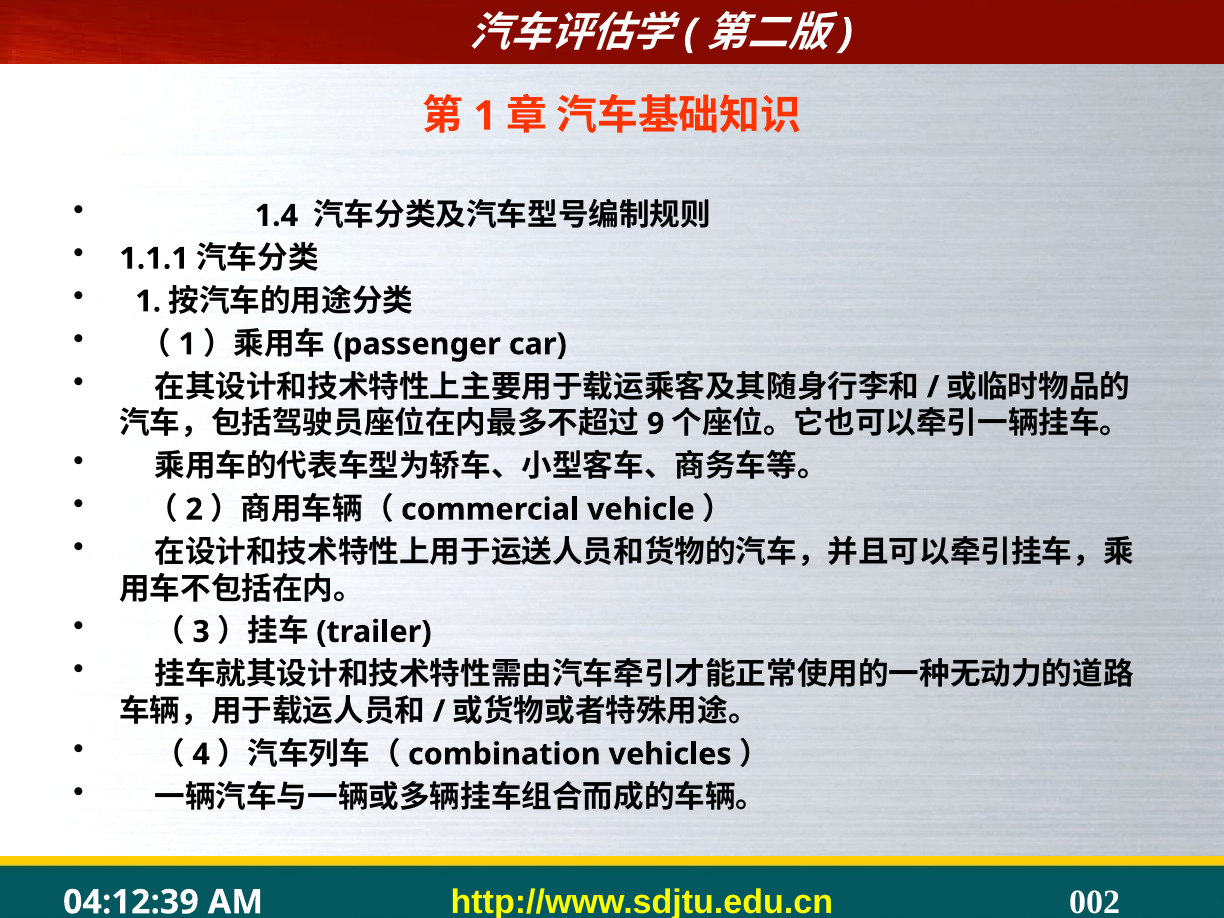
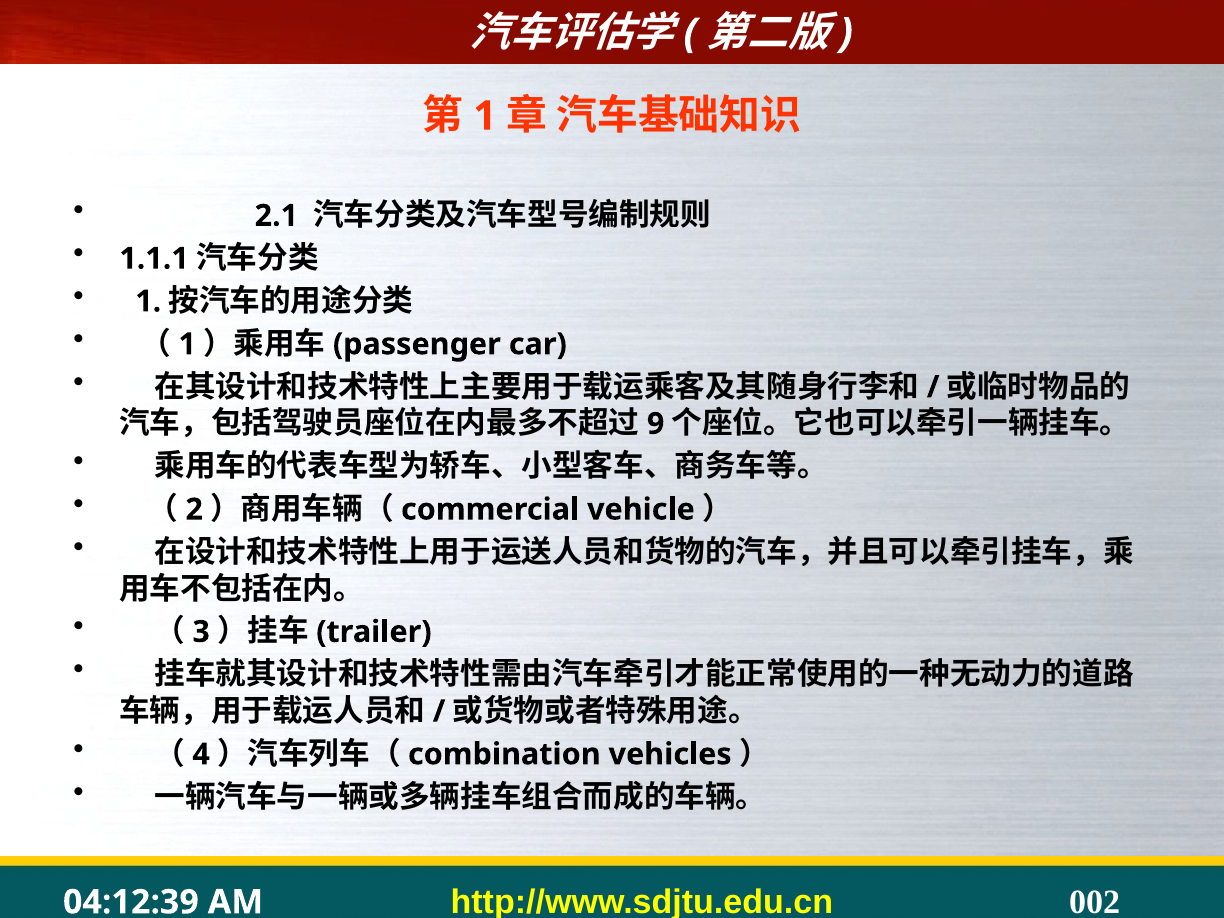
1.4: 1.4 -> 2.1
